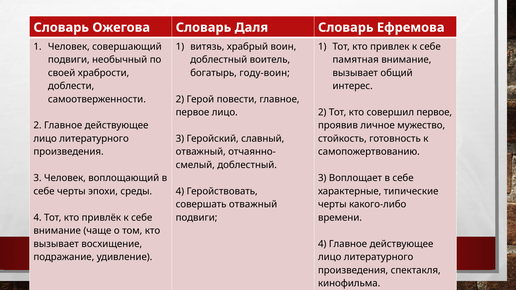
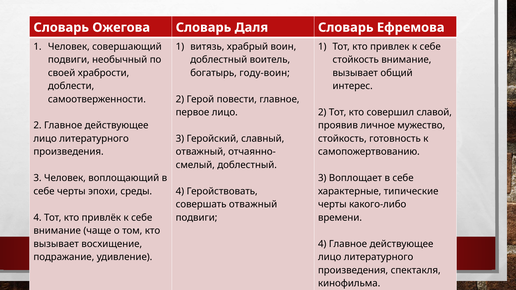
памятная at (356, 60): памятная -> стойкость
совершил первое: первое -> славой
